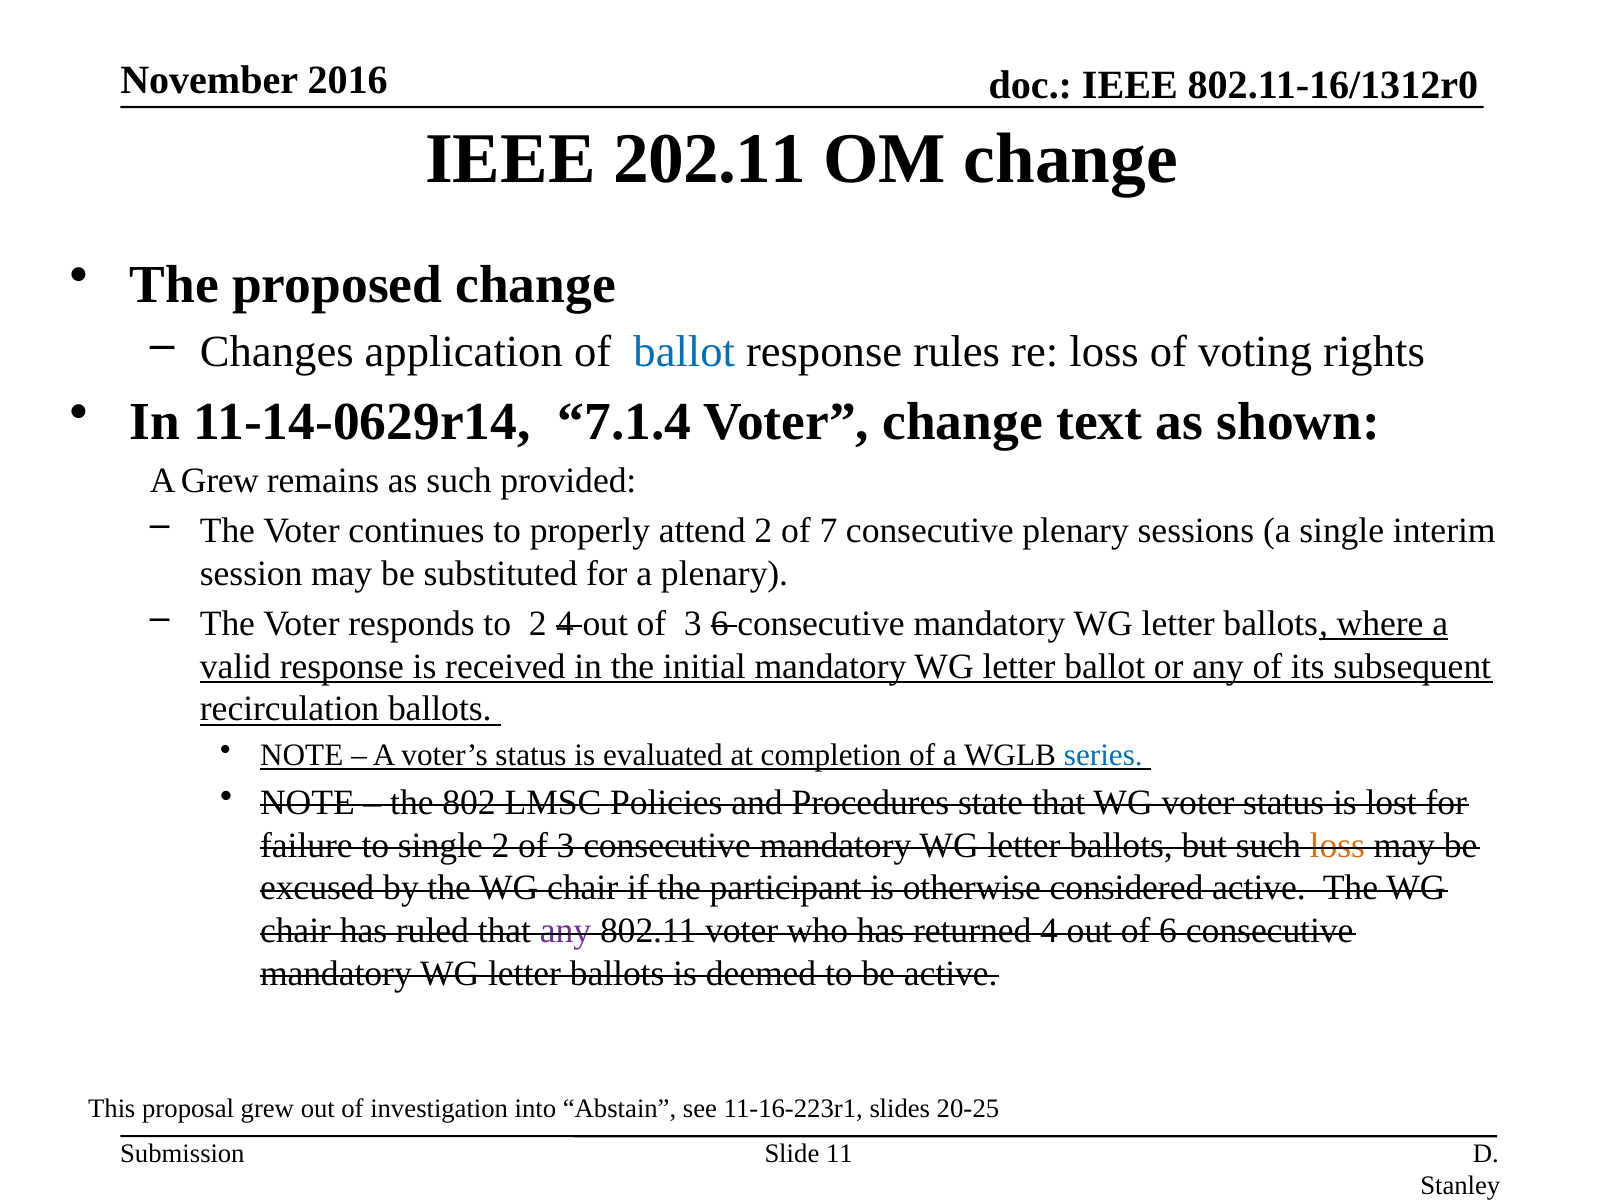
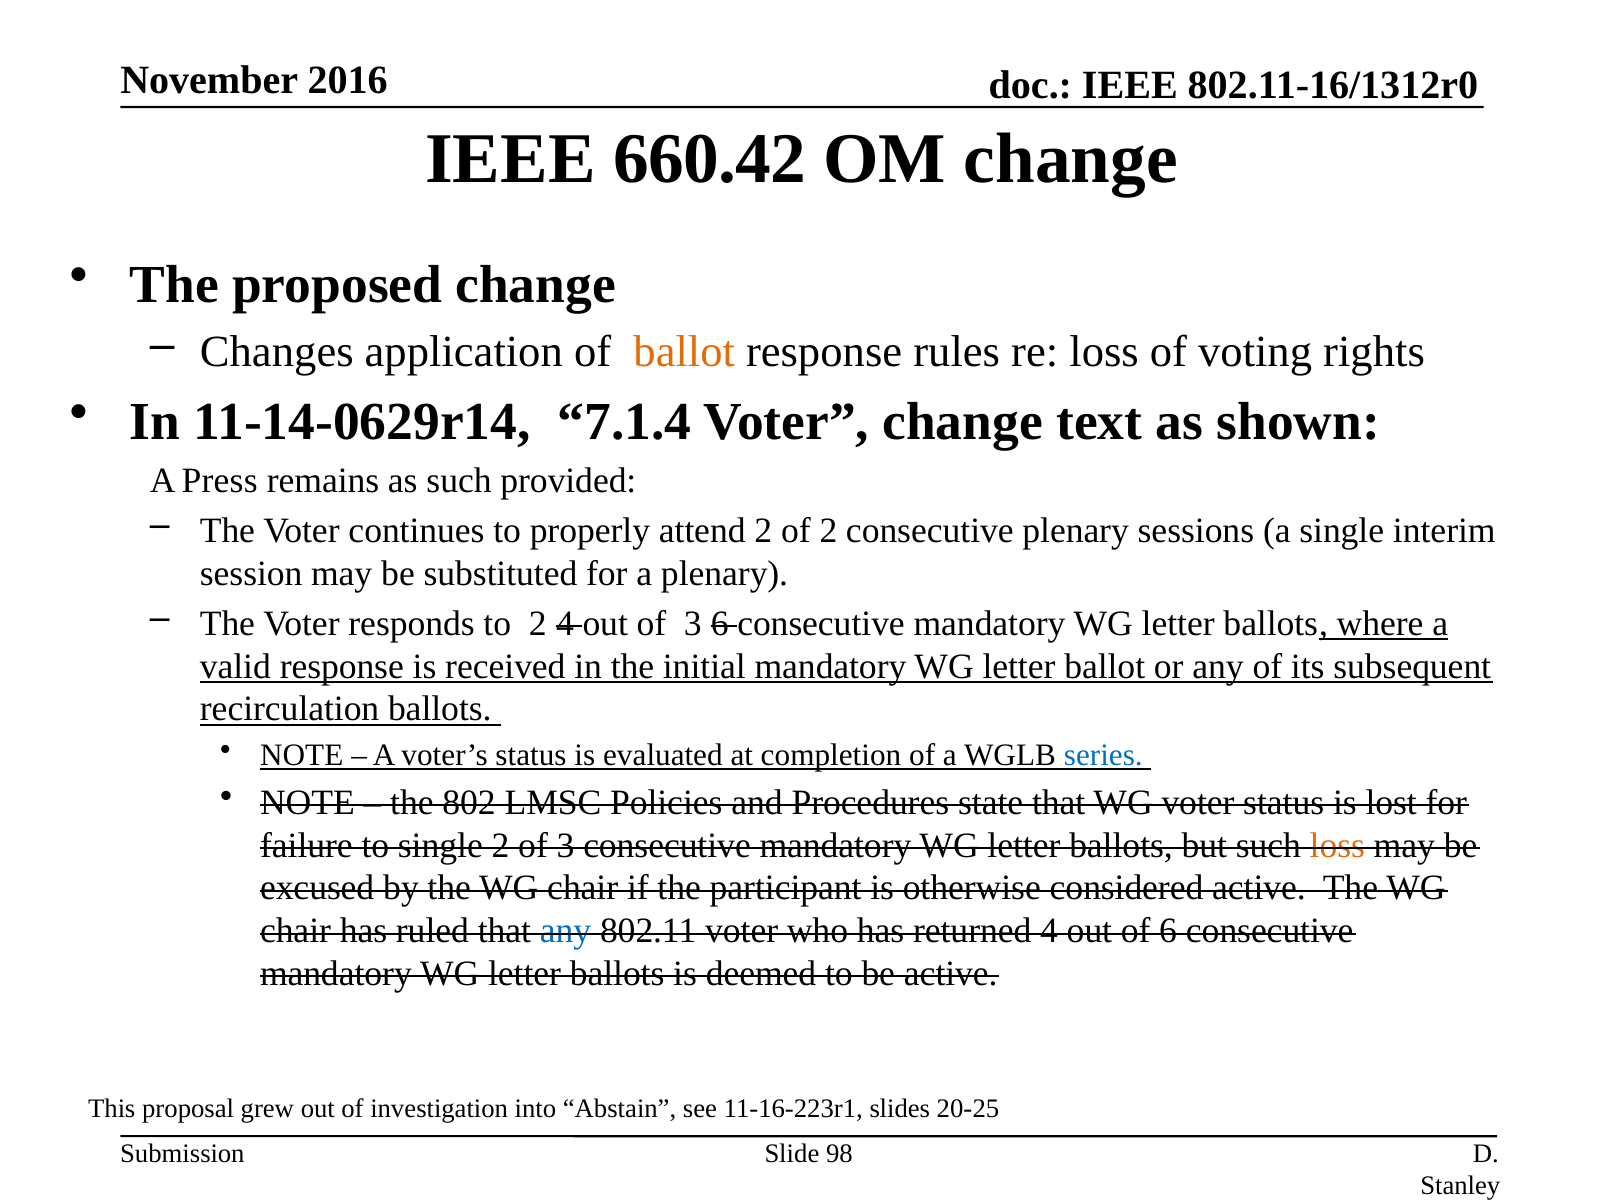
202.11: 202.11 -> 660.42
ballot at (684, 352) colour: blue -> orange
A Grew: Grew -> Press
of 7: 7 -> 2
any at (565, 931) colour: purple -> blue
11: 11 -> 98
